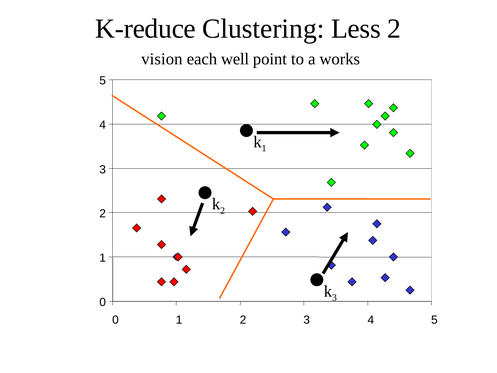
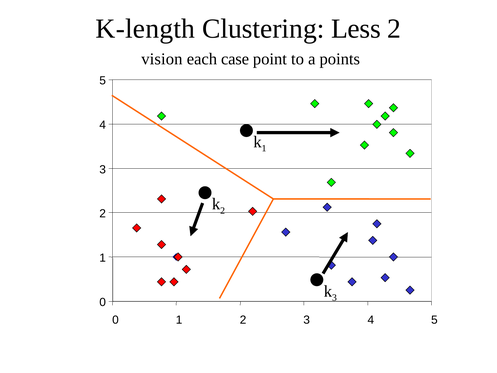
K-reduce: K-reduce -> K-length
well: well -> case
works: works -> points
